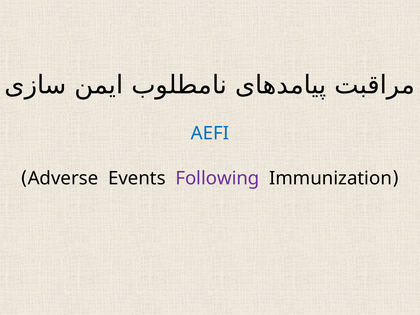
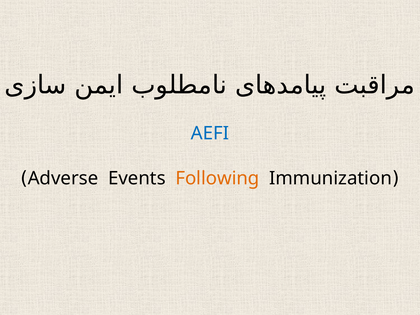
Following colour: purple -> orange
